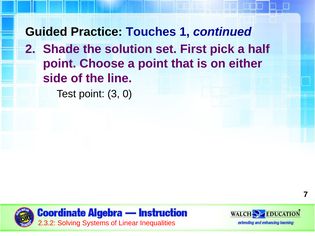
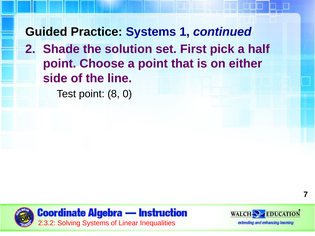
Practice Touches: Touches -> Systems
3: 3 -> 8
